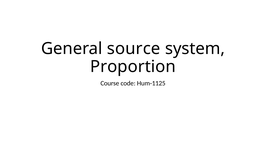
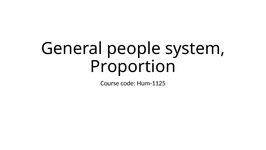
source: source -> people
